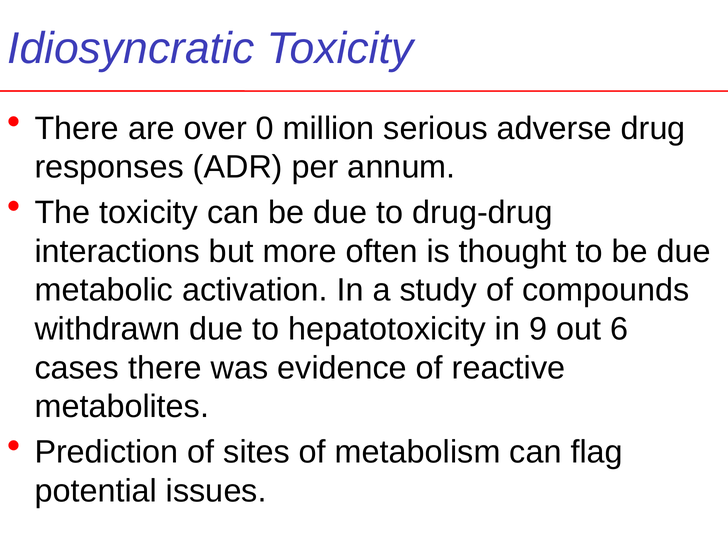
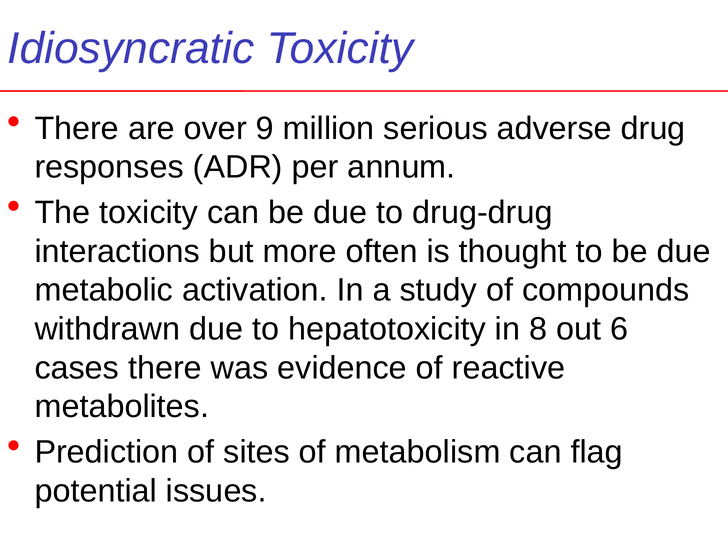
0: 0 -> 9
9: 9 -> 8
